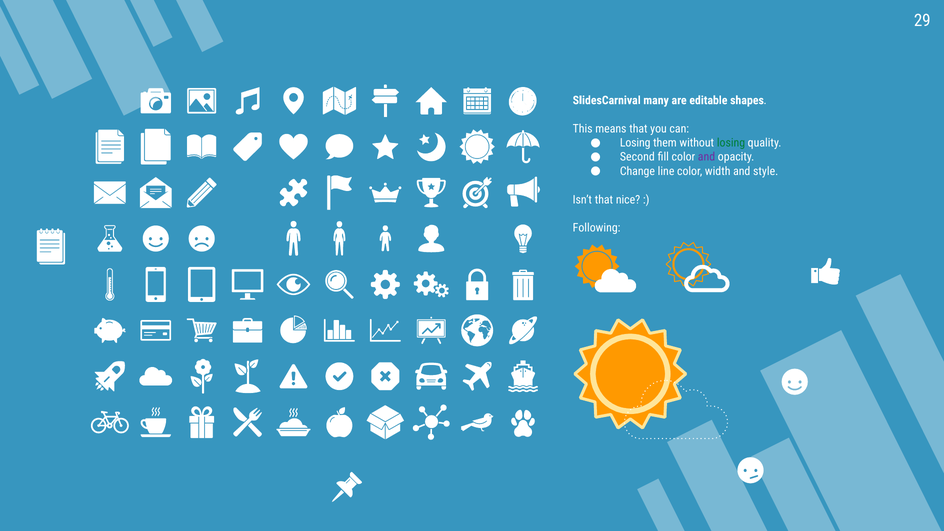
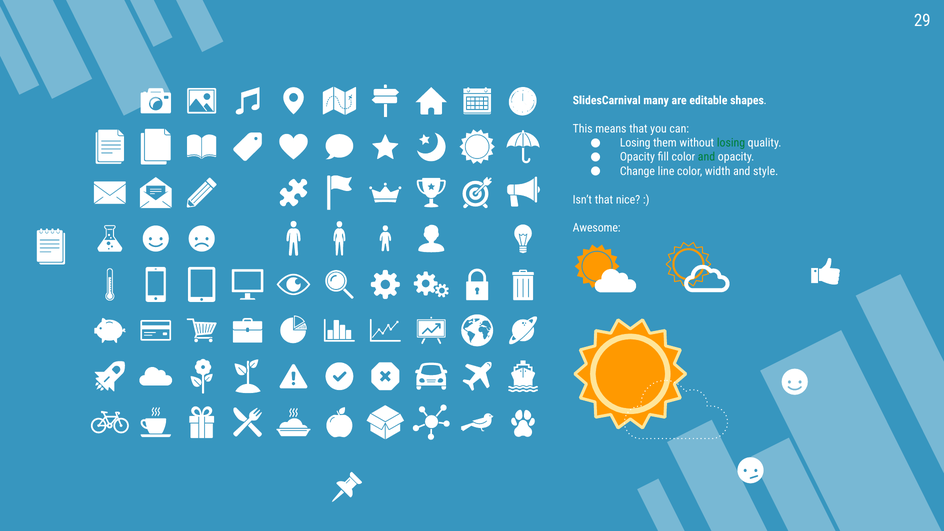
Second at (637, 157): Second -> Opacity
and at (707, 157) colour: purple -> green
Following: Following -> Awesome
